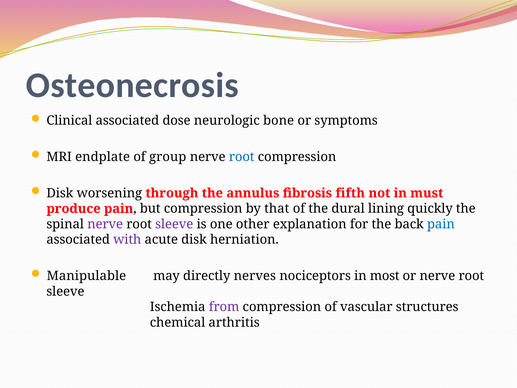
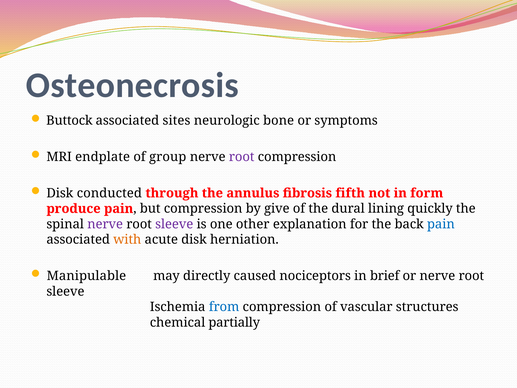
Clinical: Clinical -> Buttock
dose: dose -> sites
root at (242, 157) colour: blue -> purple
worsening: worsening -> conducted
must: must -> form
that: that -> give
with colour: purple -> orange
nerves: nerves -> caused
most: most -> brief
from colour: purple -> blue
arthritis: arthritis -> partially
